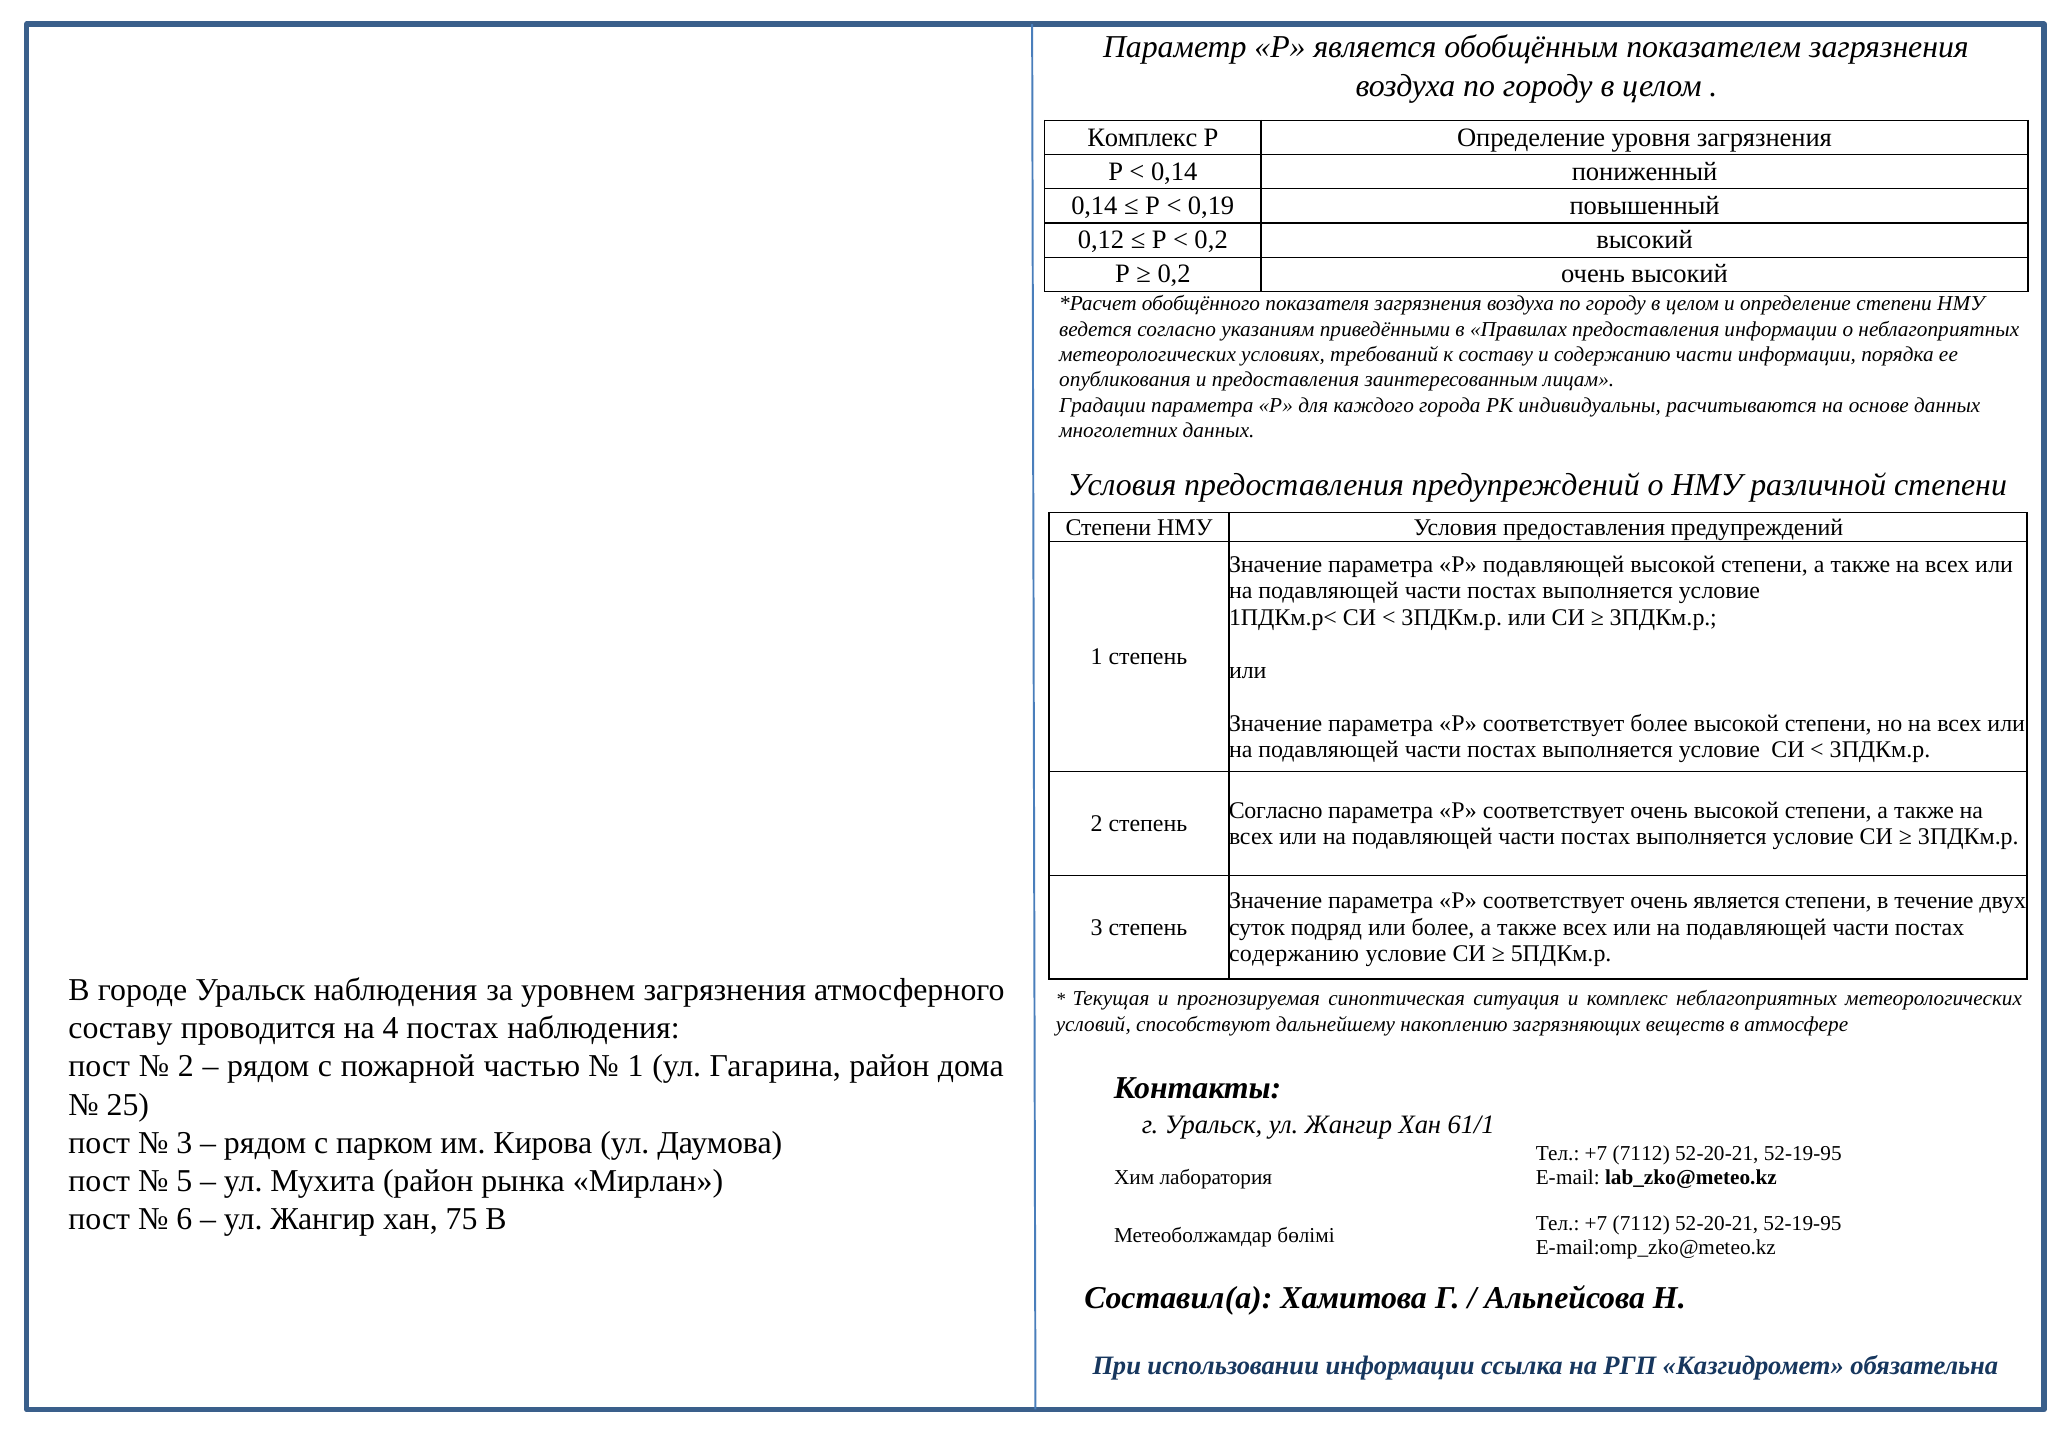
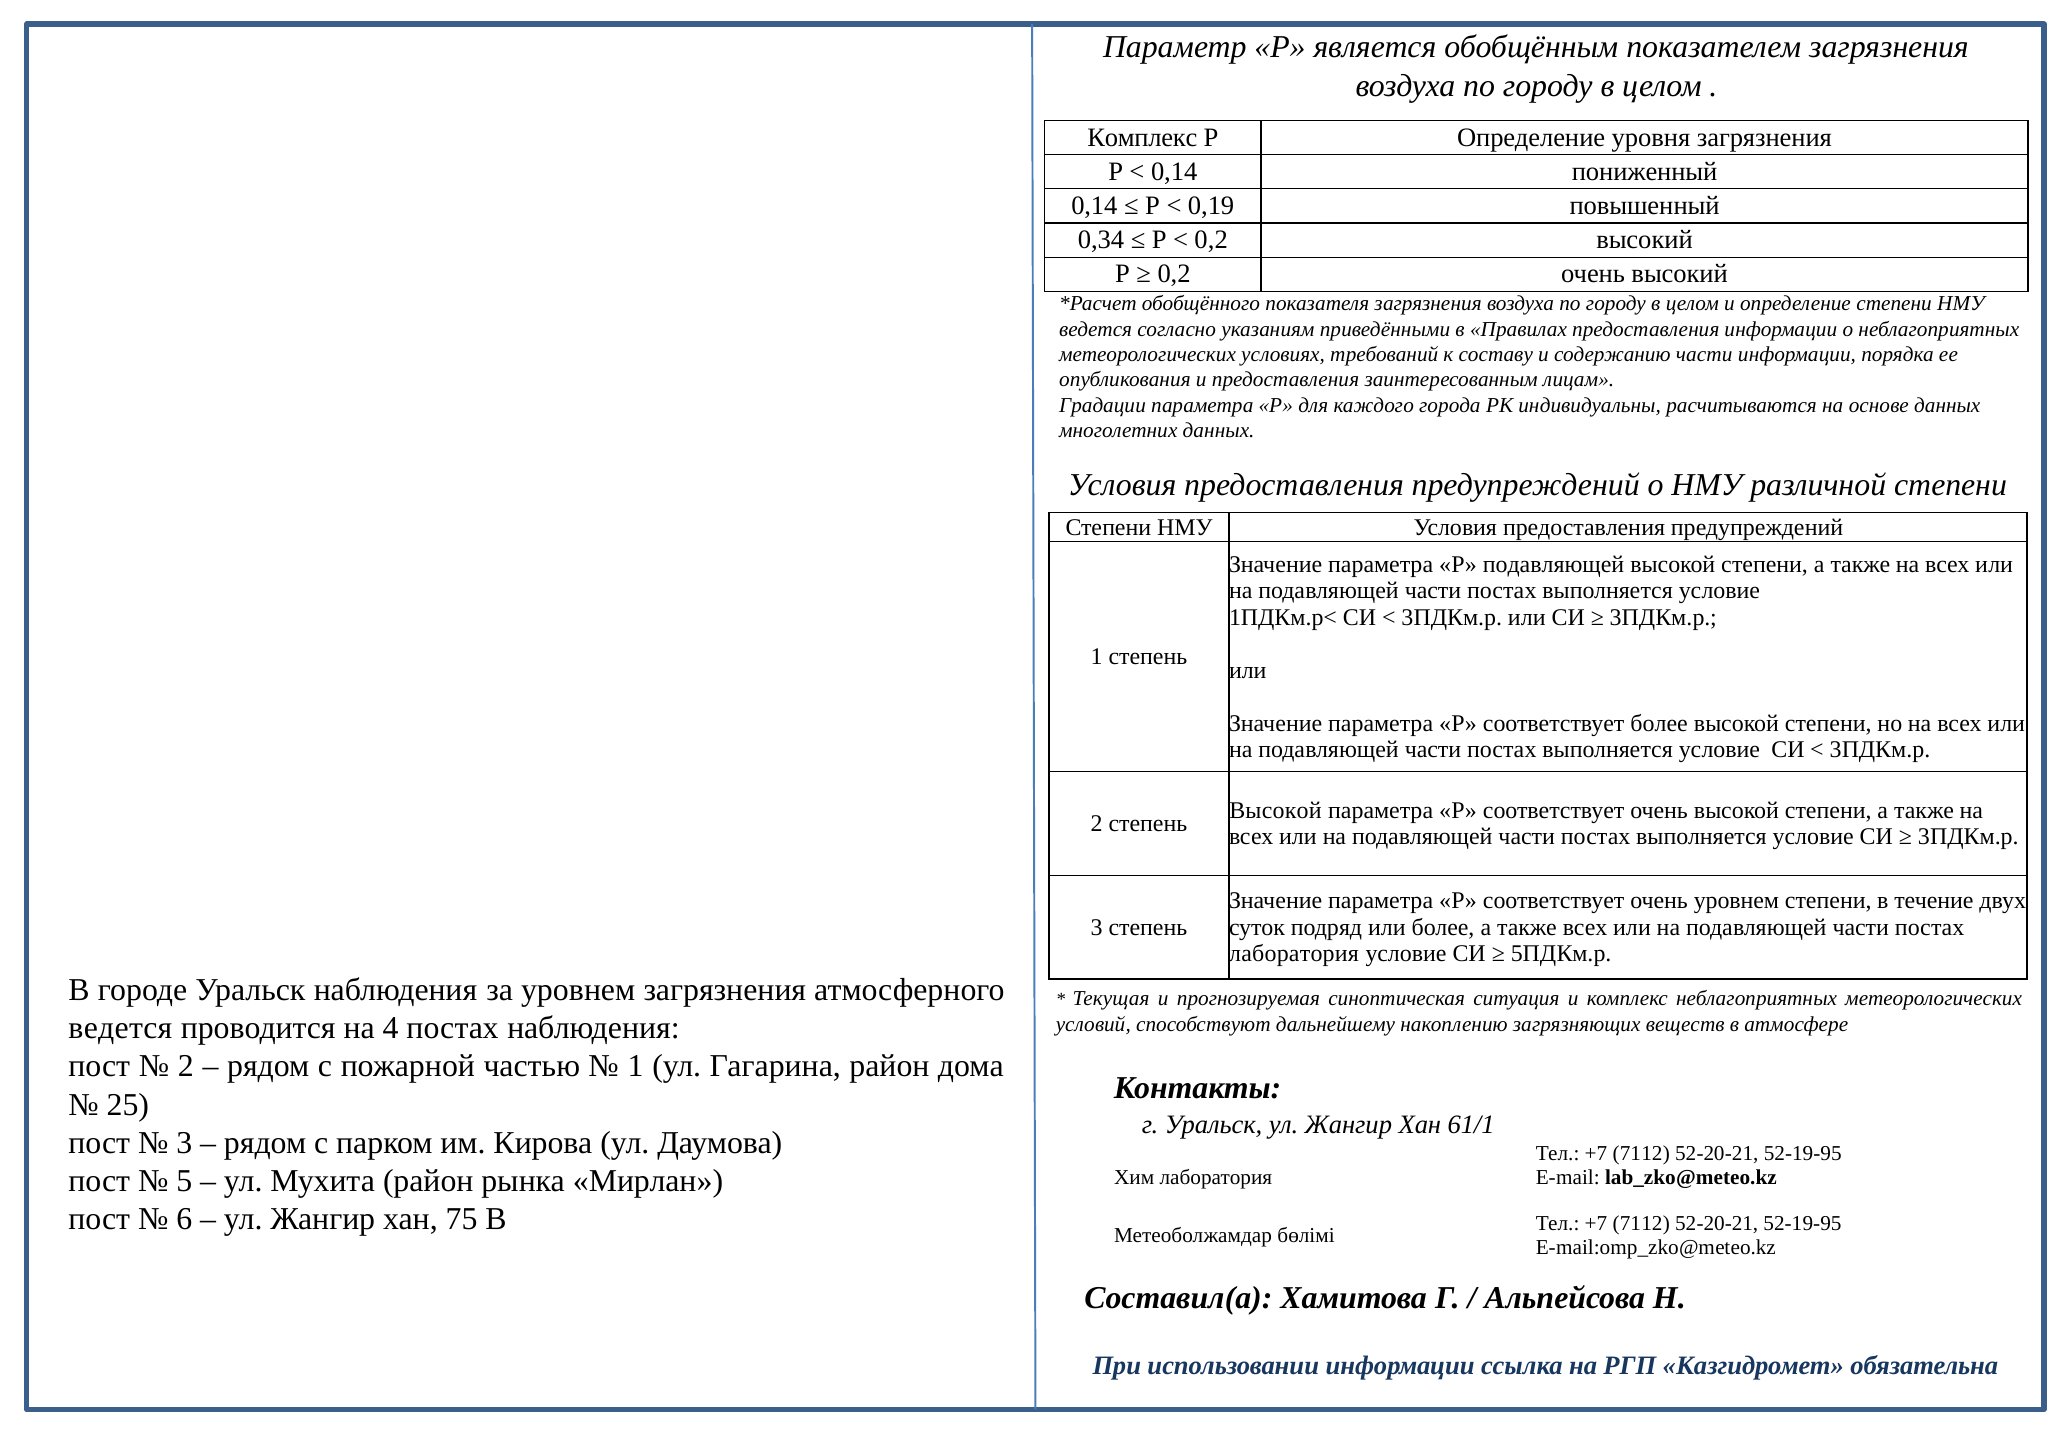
0,12: 0,12 -> 0,34
Согласно at (1276, 810): Согласно -> Высокой
очень является: является -> уровнем
содержанию at (1294, 954): содержанию -> лаборатория
составу at (120, 1028): составу -> ведется
